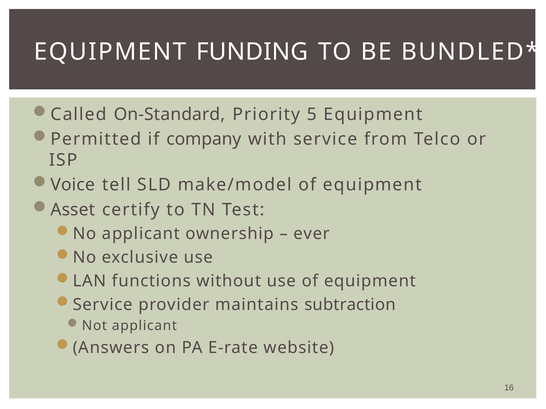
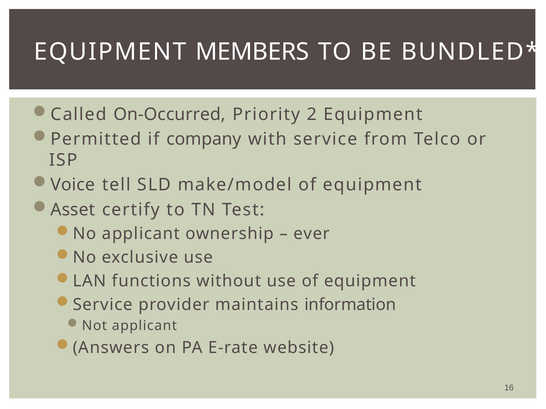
FUNDING: FUNDING -> MEMBERS
On-Standard: On-Standard -> On-Occurred
5: 5 -> 2
subtraction: subtraction -> information
